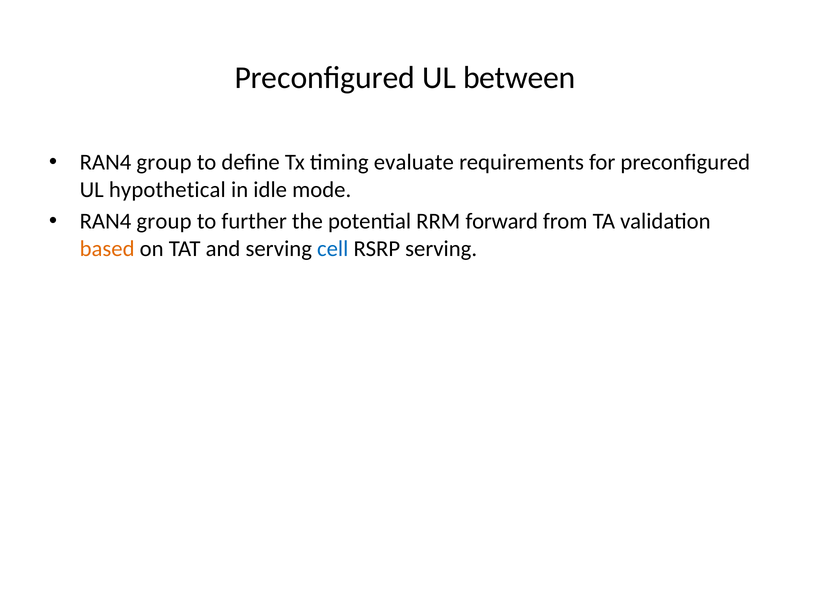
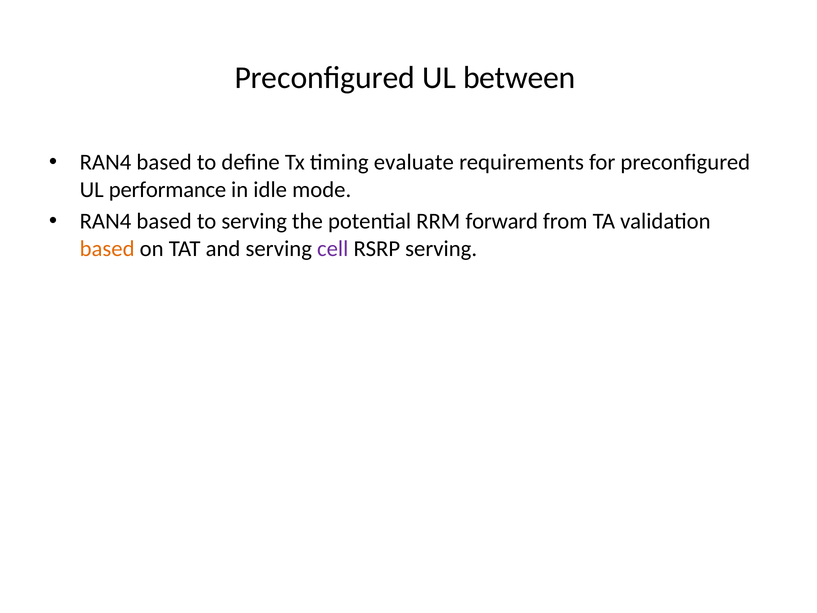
group at (164, 162): group -> based
hypothetical: hypothetical -> performance
group at (164, 221): group -> based
to further: further -> serving
cell colour: blue -> purple
